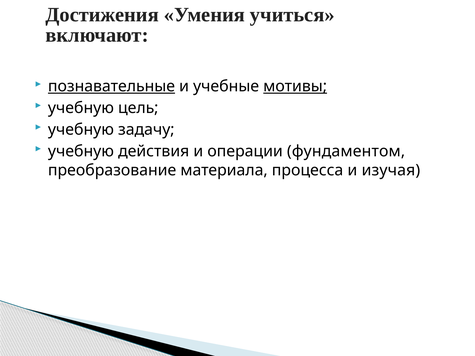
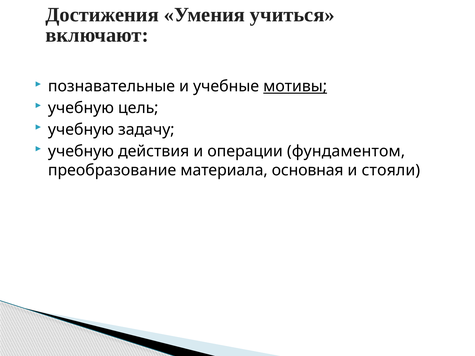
познавательные underline: present -> none
процесса: процесса -> основная
изучая: изучая -> стояли
